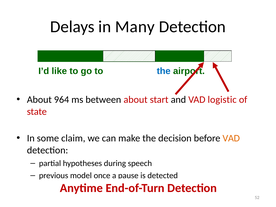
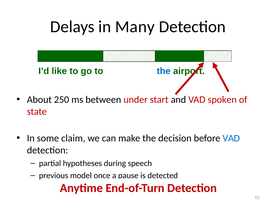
964: 964 -> 250
between about: about -> under
logistic: logistic -> spoken
VAD at (231, 138) colour: orange -> blue
